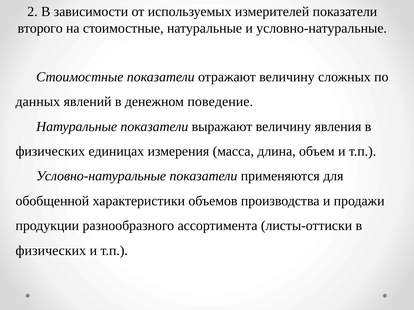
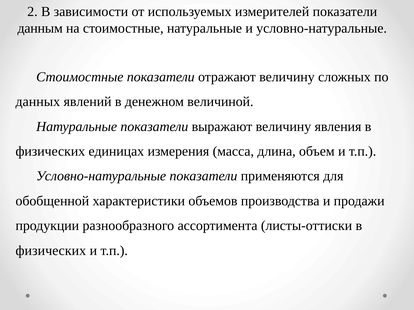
второго: второго -> данным
поведение: поведение -> величиной
